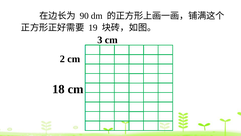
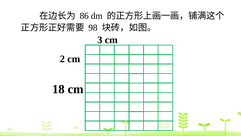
90: 90 -> 86
19: 19 -> 98
